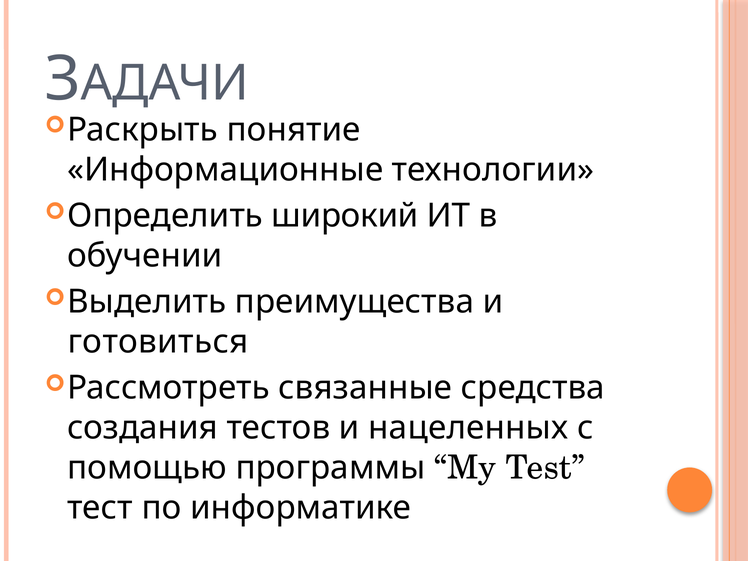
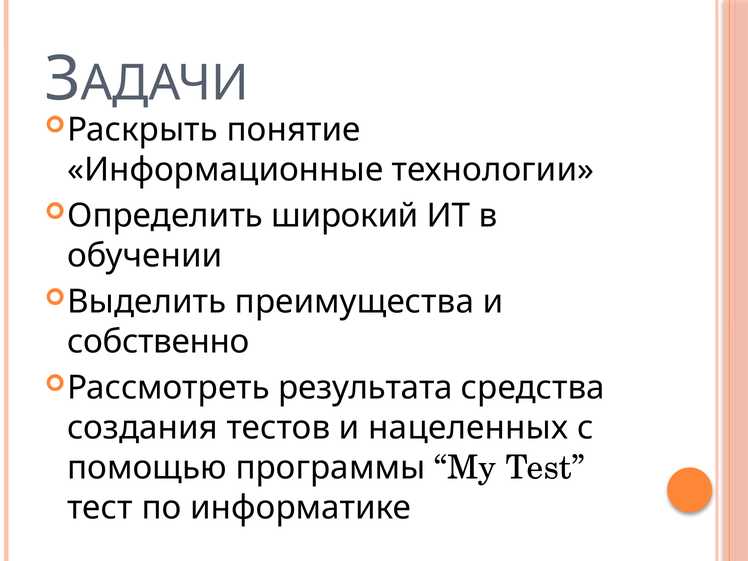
готовиться: готовиться -> собственно
связанные: связанные -> результата
